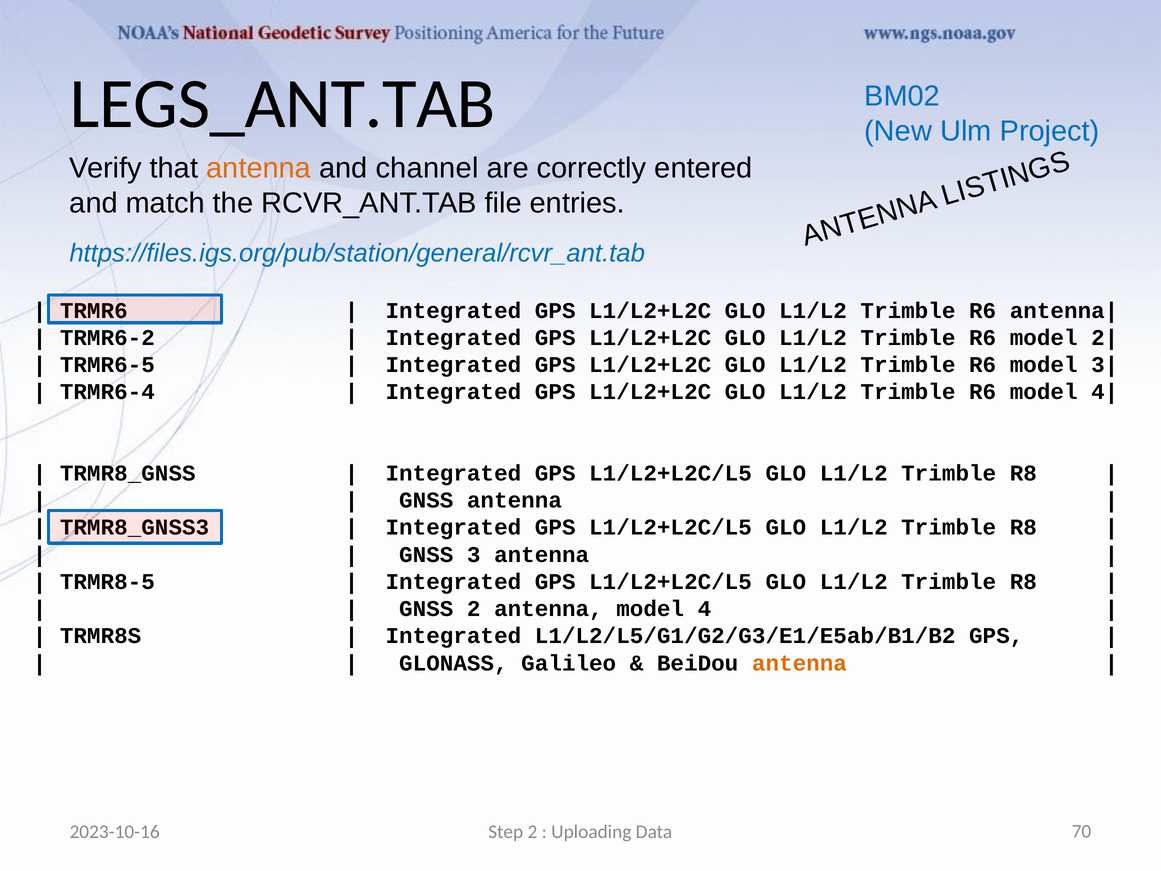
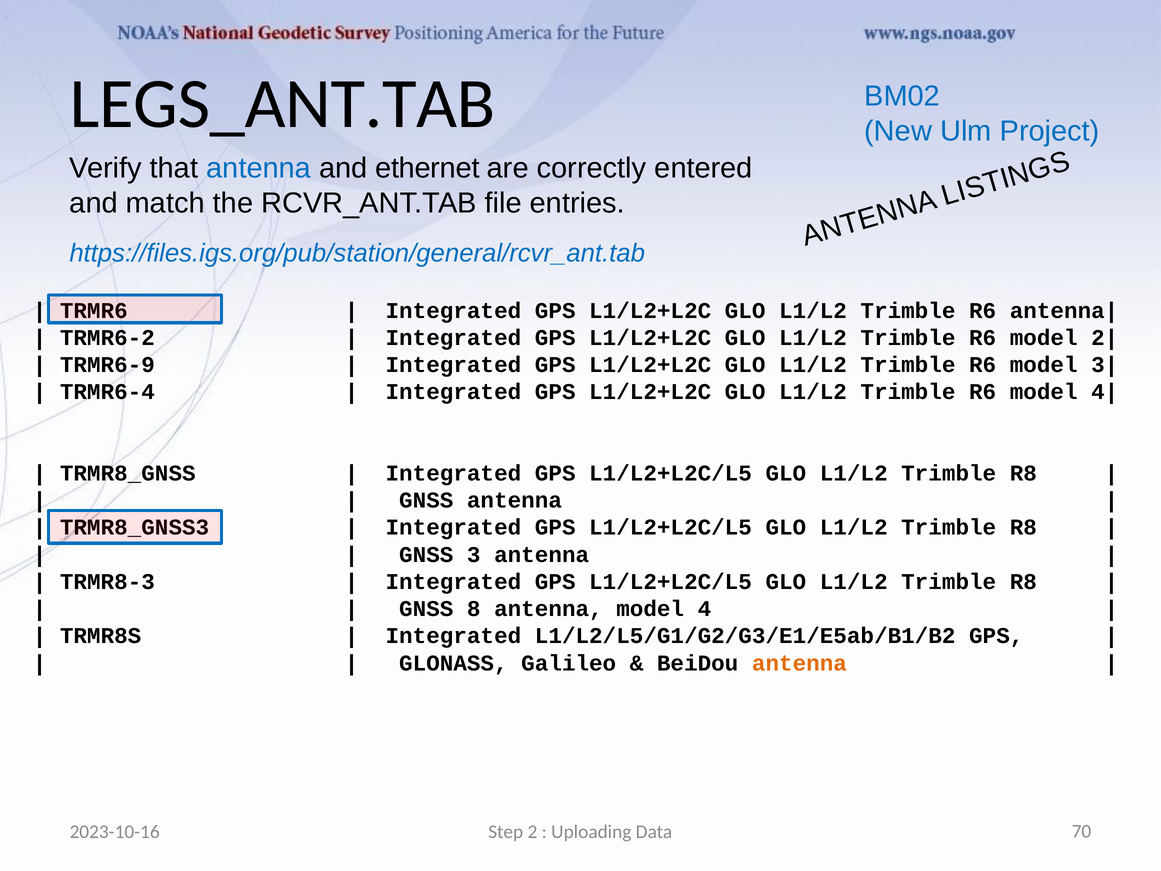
antenna at (259, 168) colour: orange -> blue
channel: channel -> ethernet
TRMR6-5: TRMR6-5 -> TRMR6-9
TRMR8-5: TRMR8-5 -> TRMR8-3
GNSS 2: 2 -> 8
